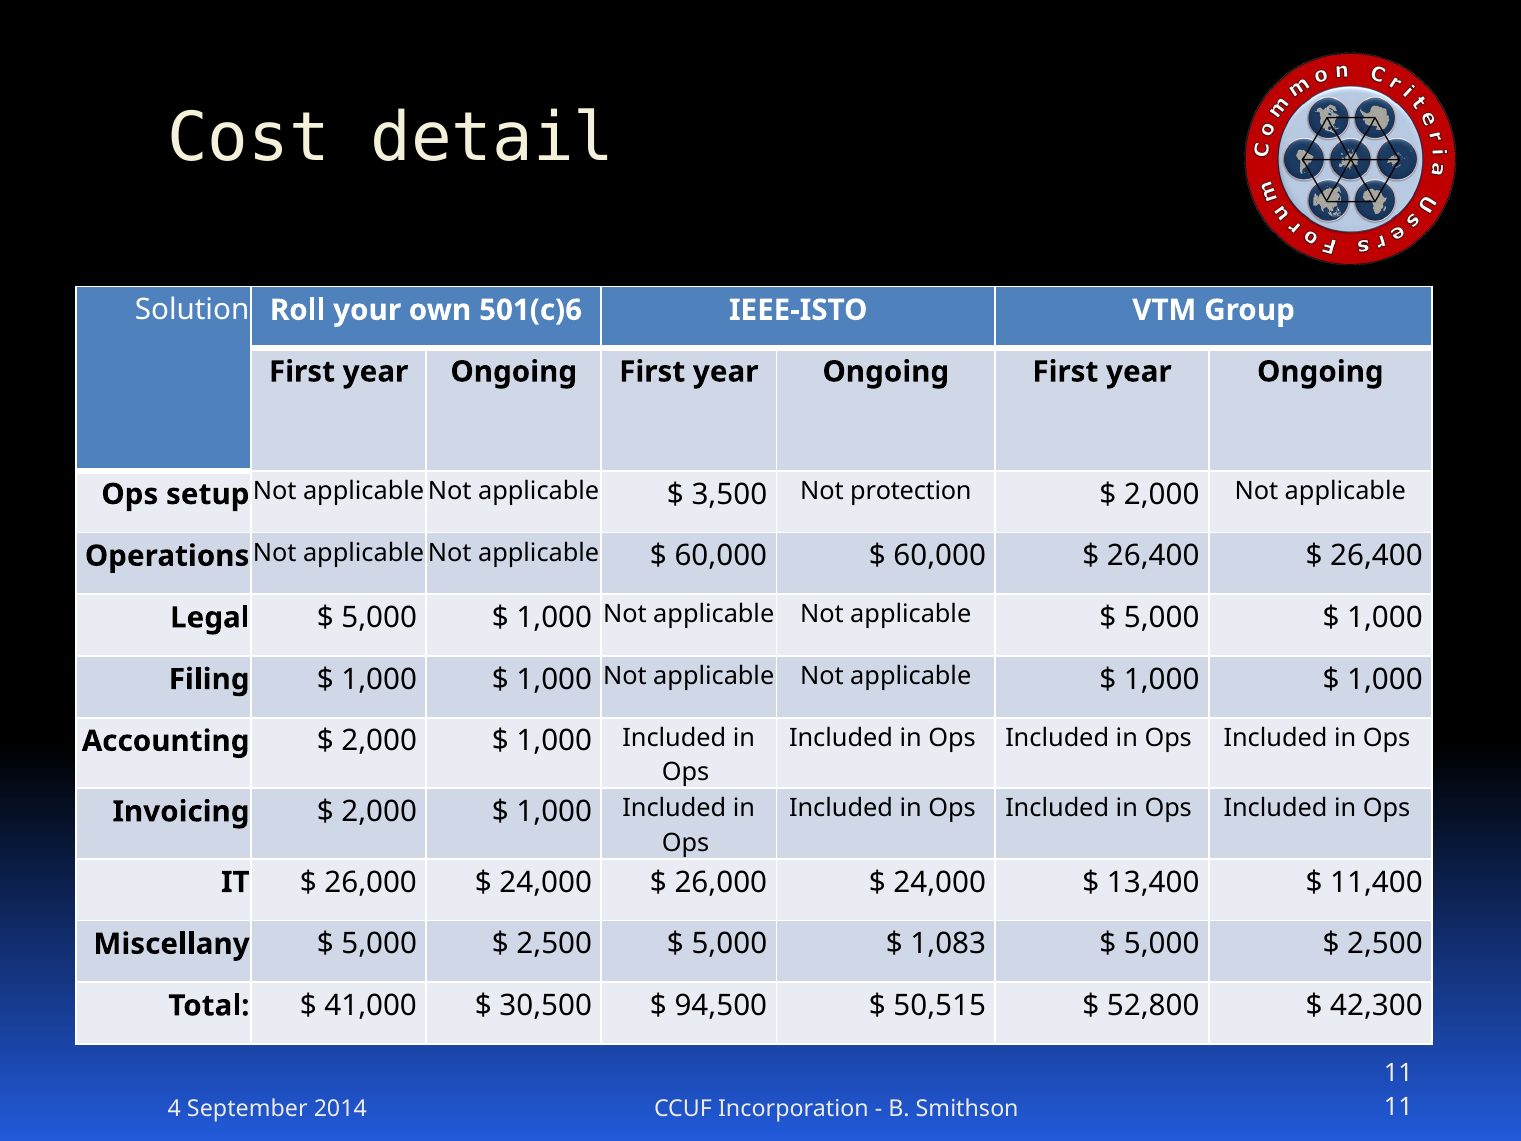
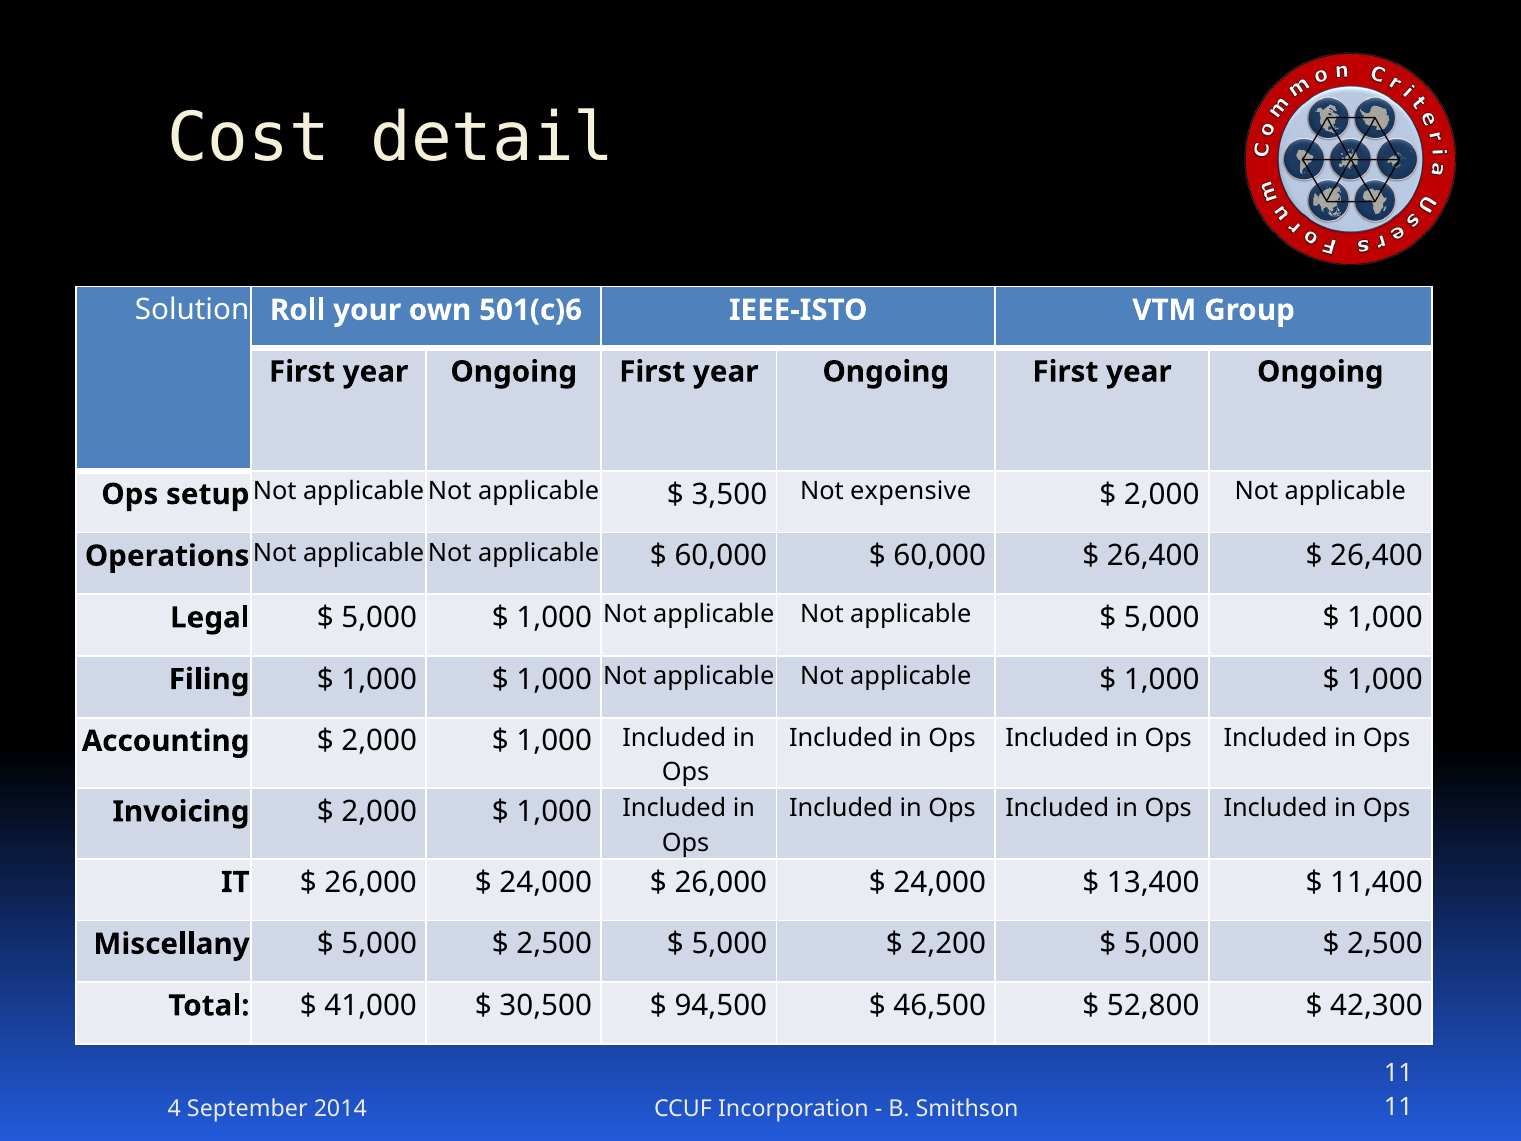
protection: protection -> expensive
1,083: 1,083 -> 2,200
50,515: 50,515 -> 46,500
